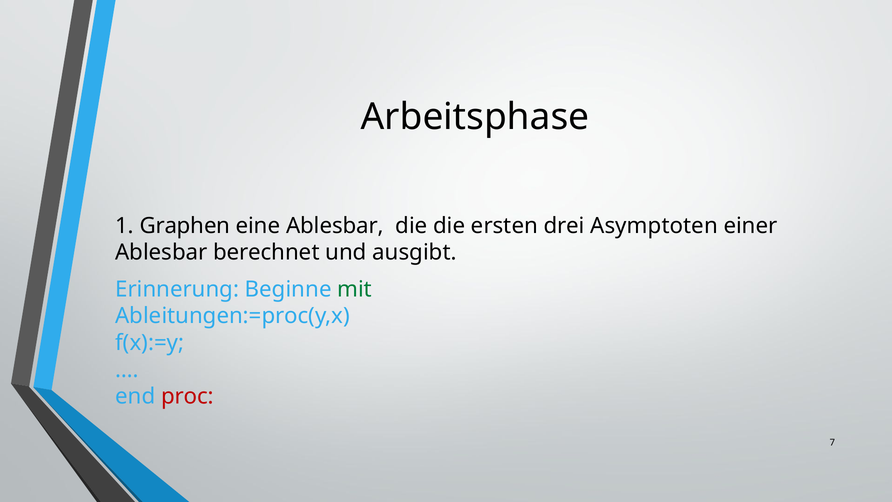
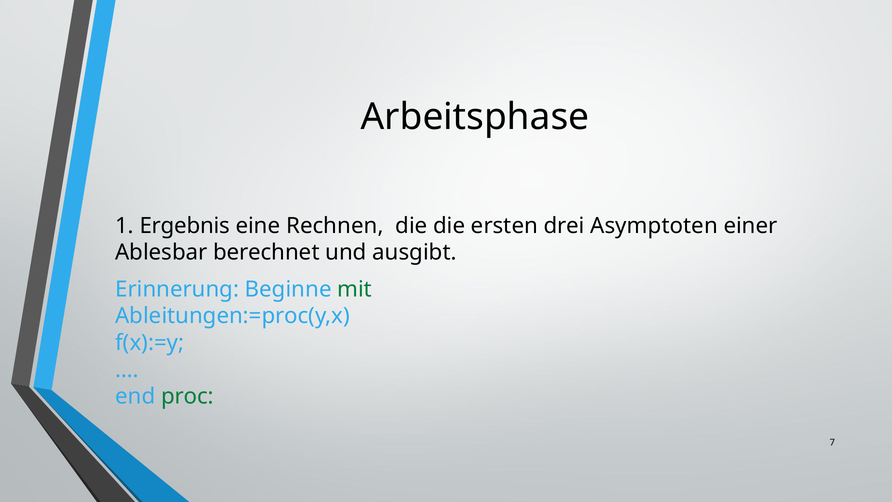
Graphen: Graphen -> Ergebnis
eine Ablesbar: Ablesbar -> Rechnen
proc colour: red -> green
